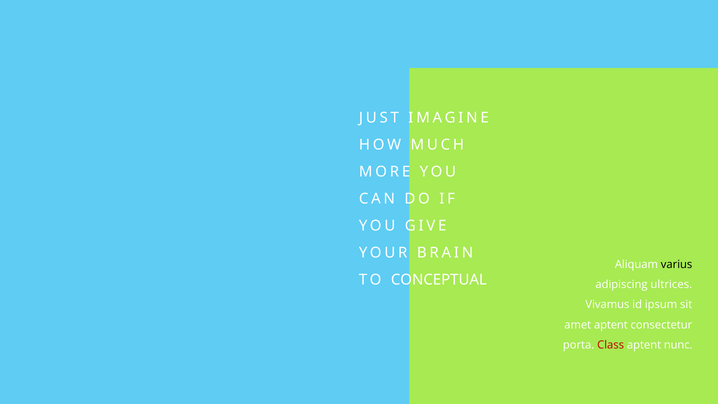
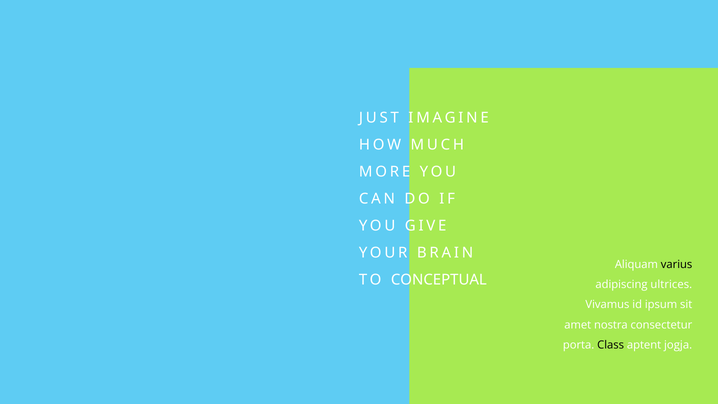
amet aptent: aptent -> nostra
Class colour: red -> black
nunc: nunc -> jogja
